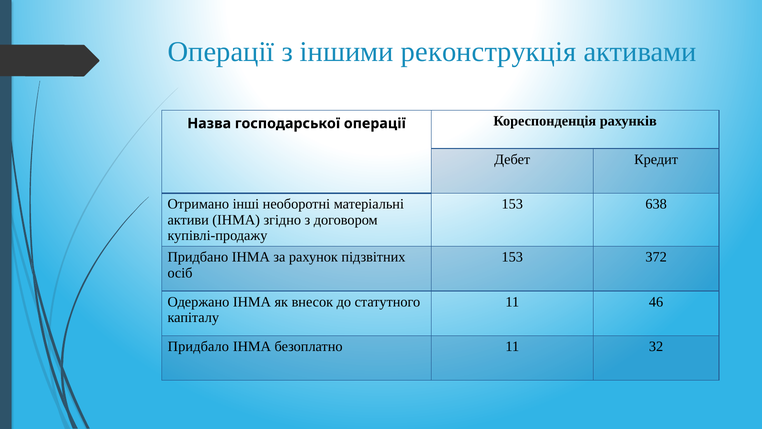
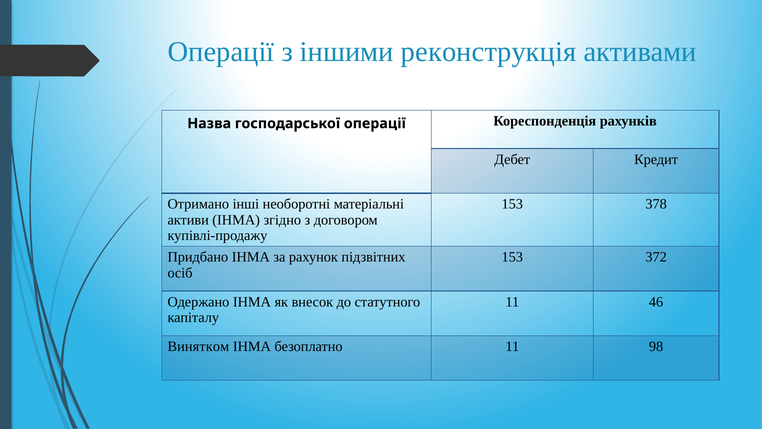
638: 638 -> 378
Придбало: Придбало -> Винятком
32: 32 -> 98
